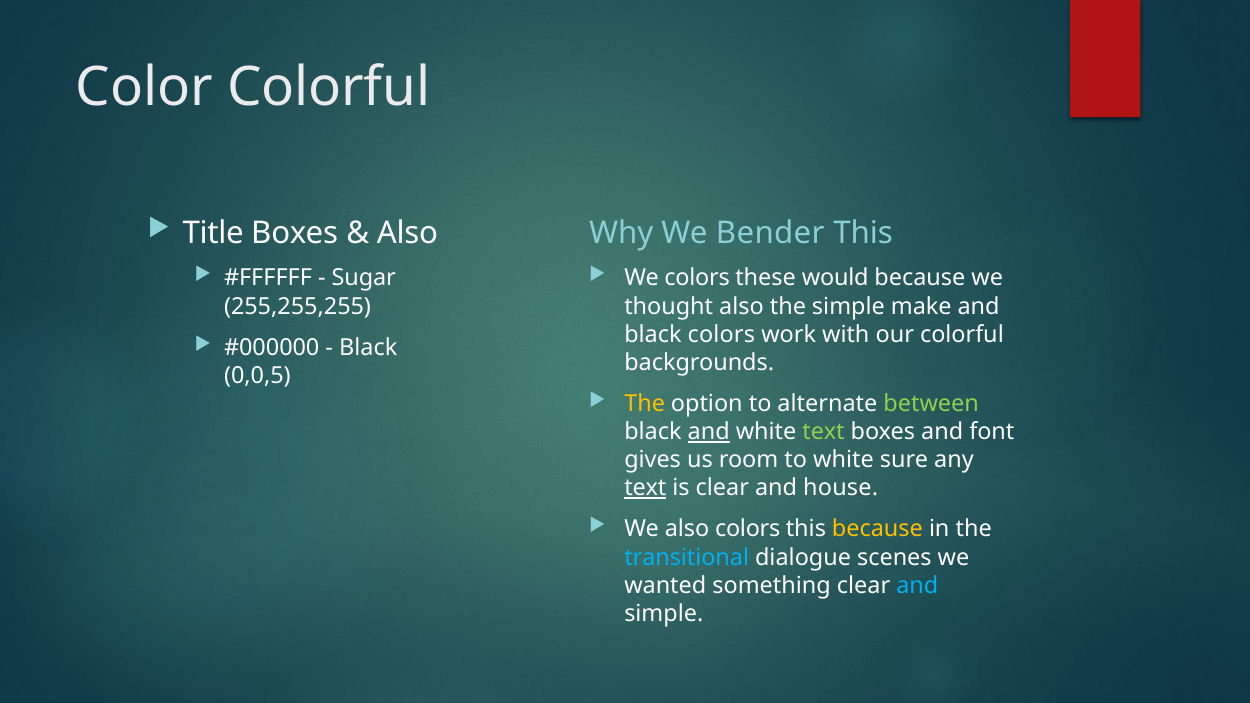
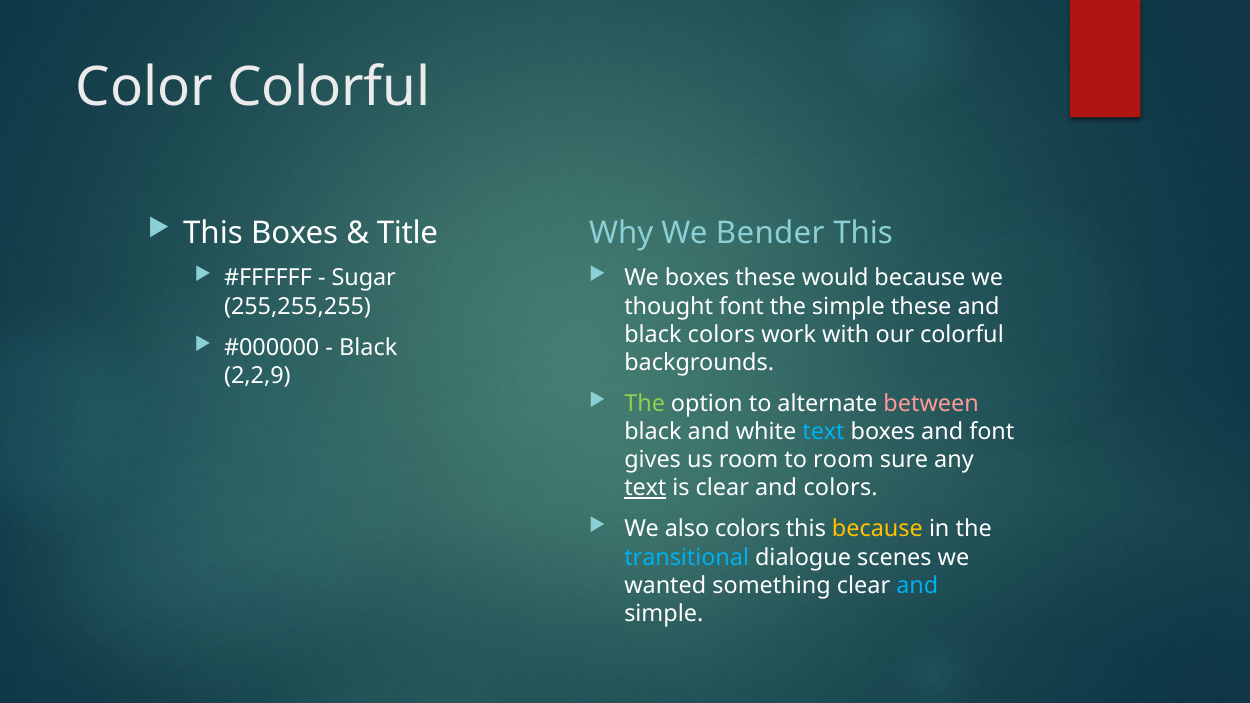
Title at (213, 233): Title -> This
Also at (407, 233): Also -> Title
We colors: colors -> boxes
thought also: also -> font
simple make: make -> these
0,0,5: 0,0,5 -> 2,2,9
The at (645, 404) colour: yellow -> light green
between colour: light green -> pink
and at (709, 432) underline: present -> none
text at (824, 432) colour: light green -> light blue
to white: white -> room
and house: house -> colors
